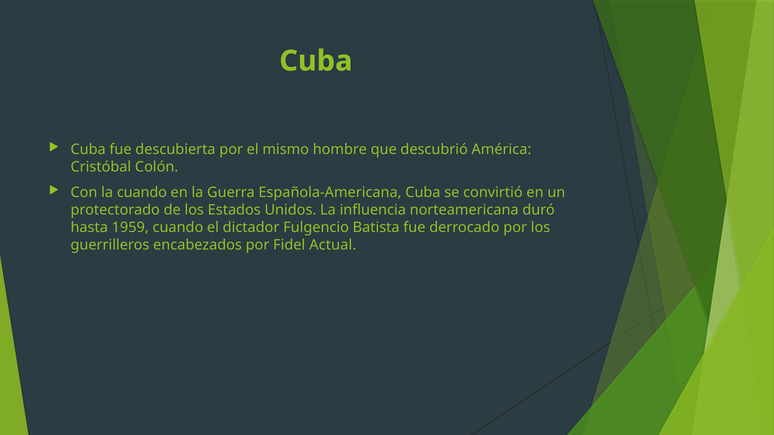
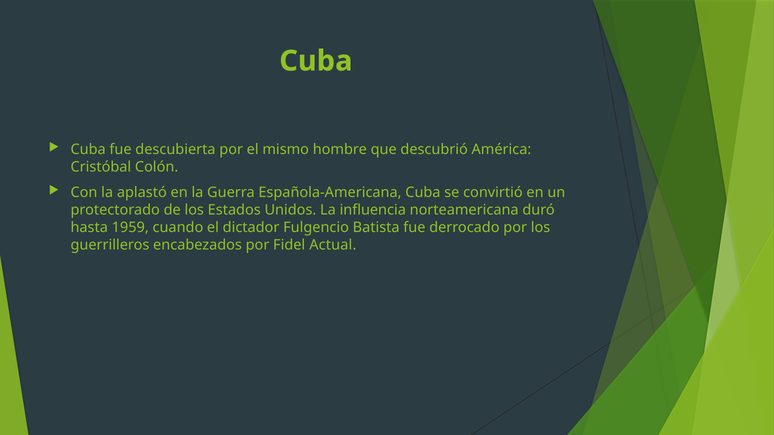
la cuando: cuando -> aplastó
